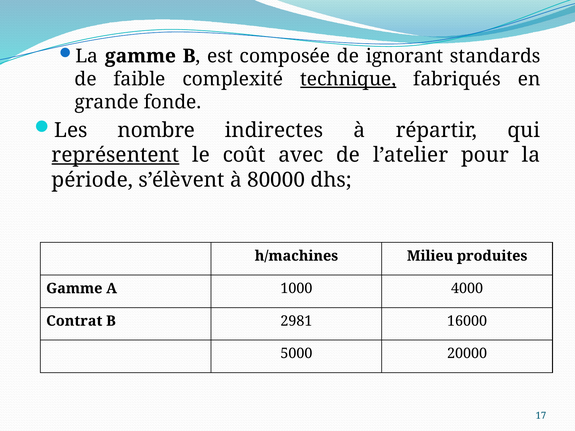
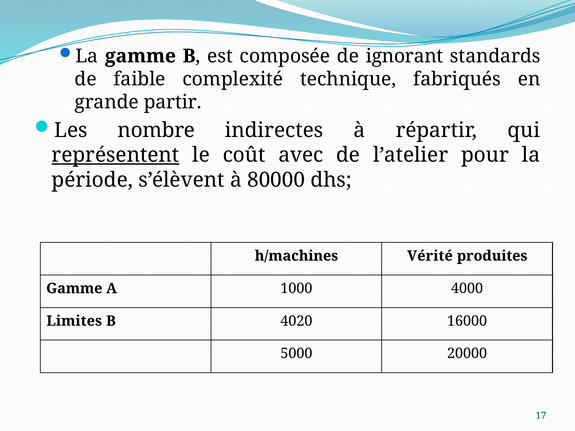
technique underline: present -> none
fonde: fonde -> partir
Milieu: Milieu -> Vérité
Contrat: Contrat -> Limites
2981: 2981 -> 4020
